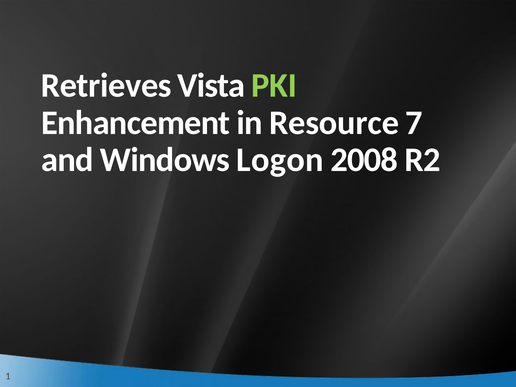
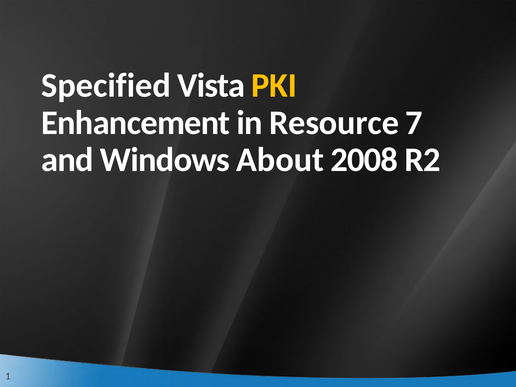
Retrieves: Retrieves -> Specified
PKI colour: light green -> yellow
Logon: Logon -> About
